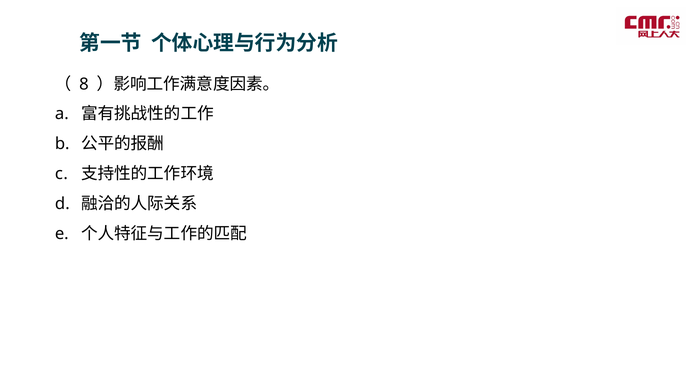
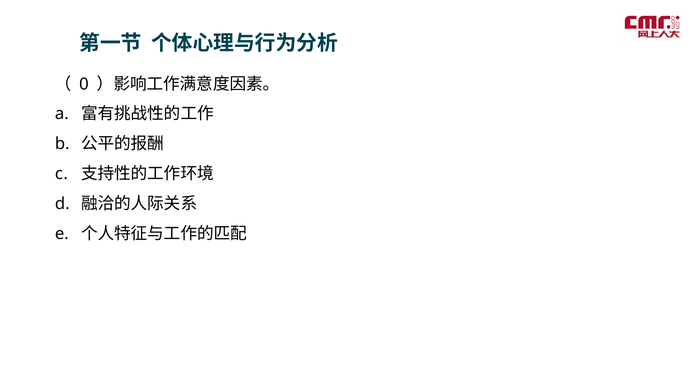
8: 8 -> 0
